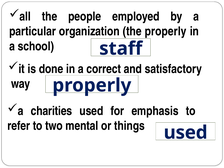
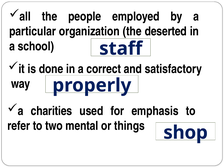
the properly: properly -> deserted
used at (186, 133): used -> shop
